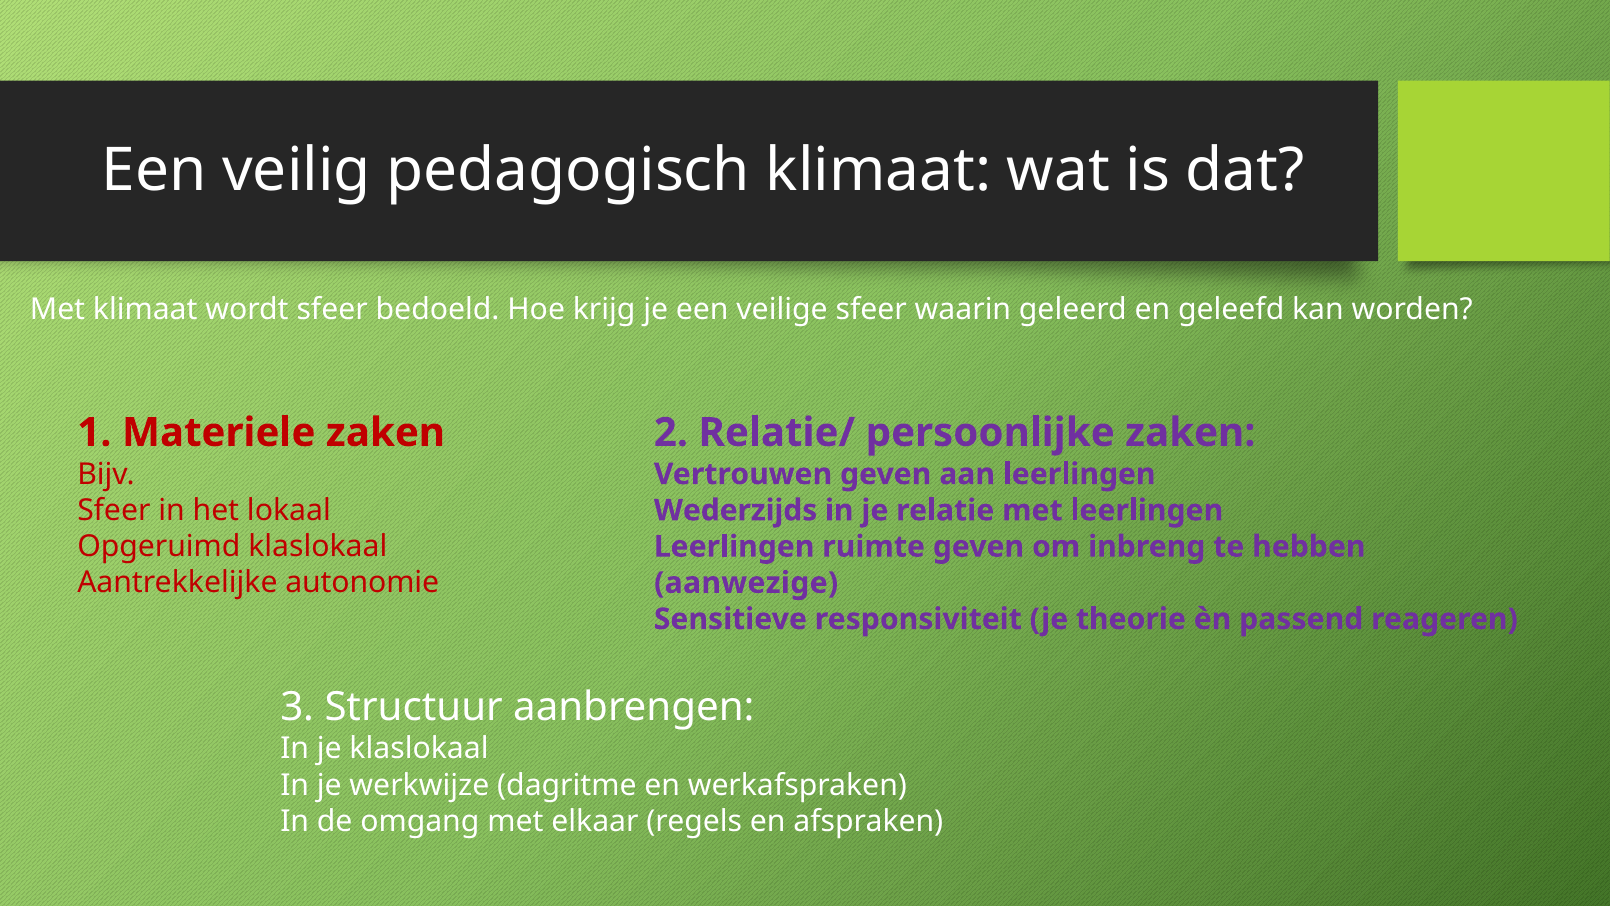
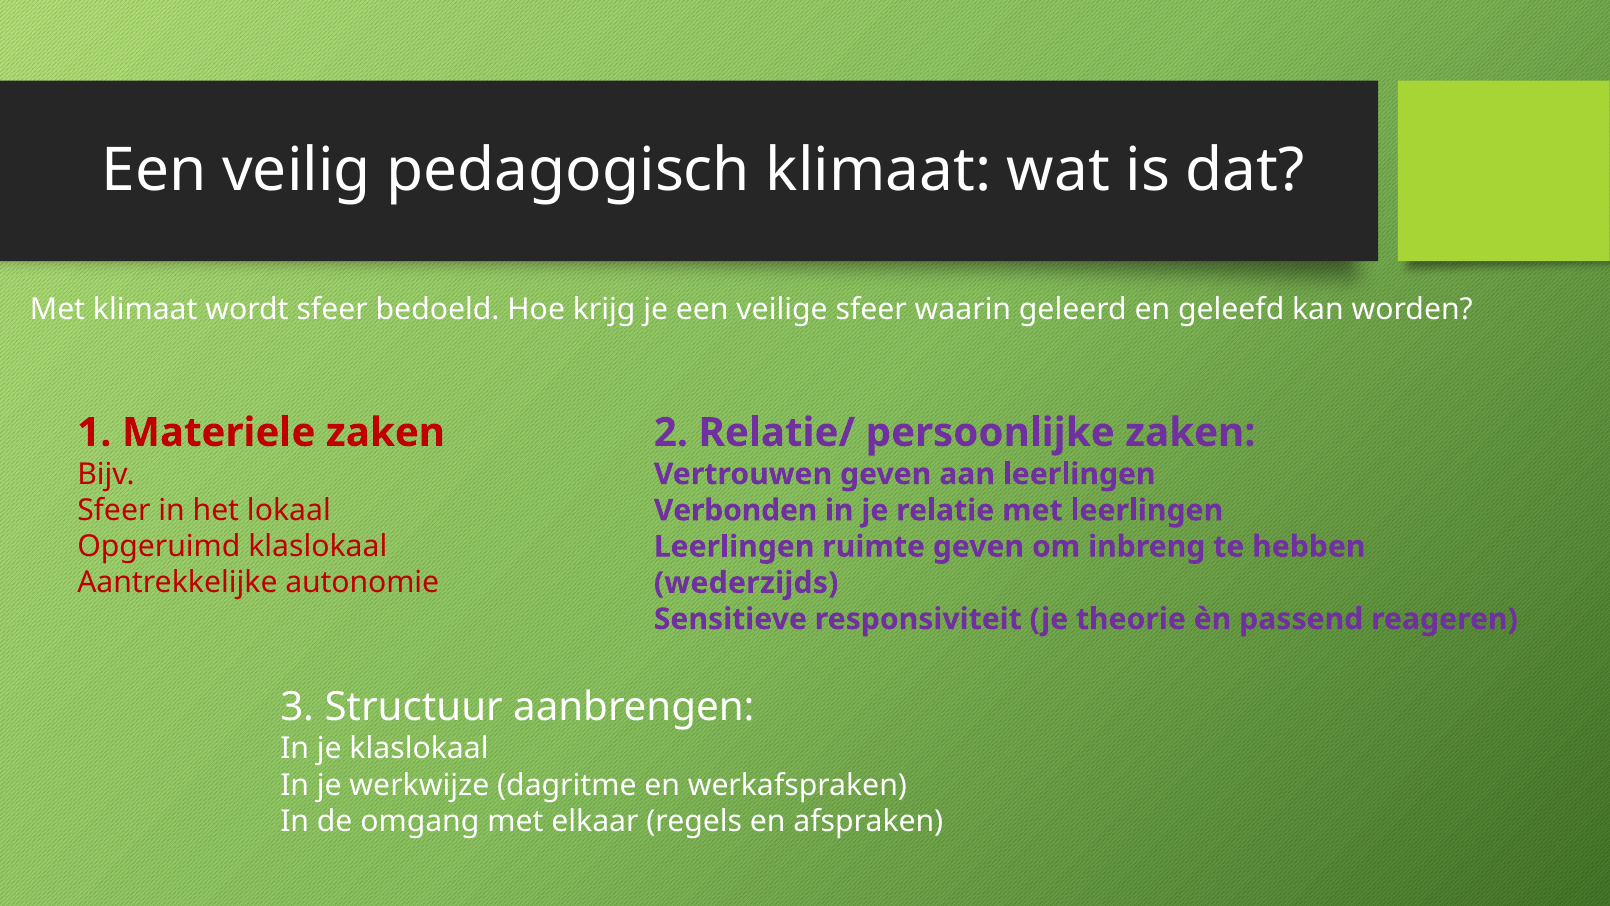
Wederzijds: Wederzijds -> Verbonden
aanwezige: aanwezige -> wederzijds
